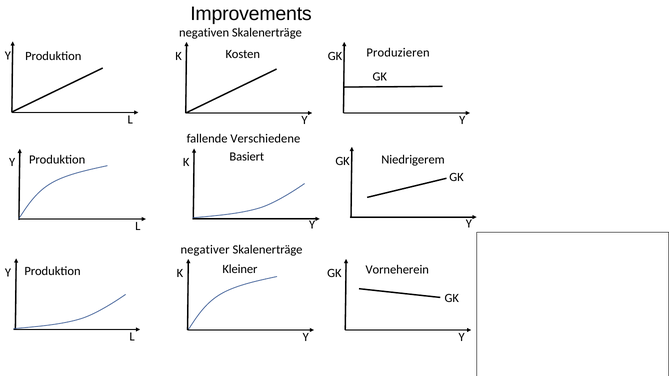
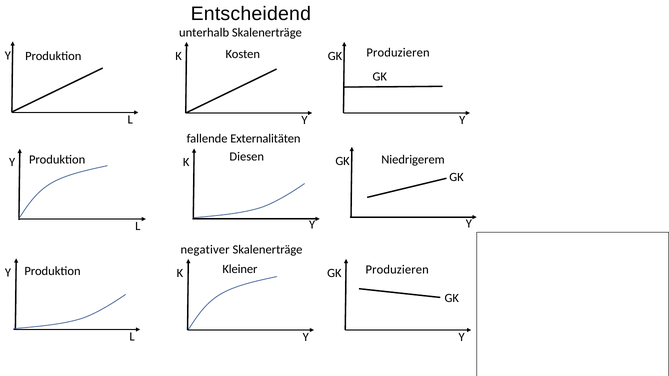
Improvements: Improvements -> Entscheidend
negativen: negativen -> unterhalb
Verschiedene: Verschiedene -> Externalitäten
Basiert: Basiert -> Diesen
Vorneherein at (397, 270): Vorneherein -> Produzieren
